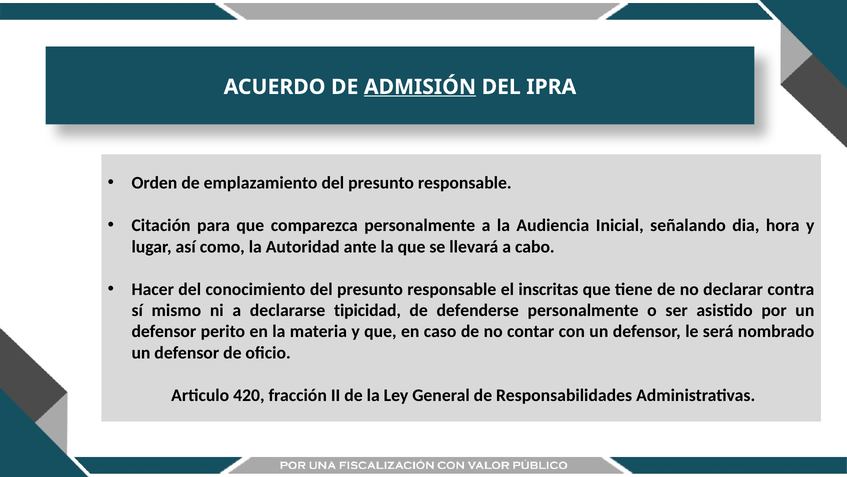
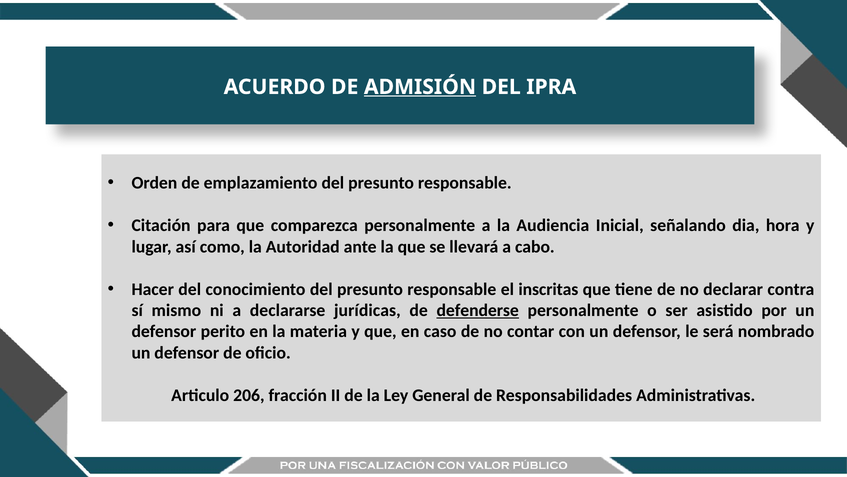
tipicidad: tipicidad -> jurídicas
defenderse underline: none -> present
420: 420 -> 206
